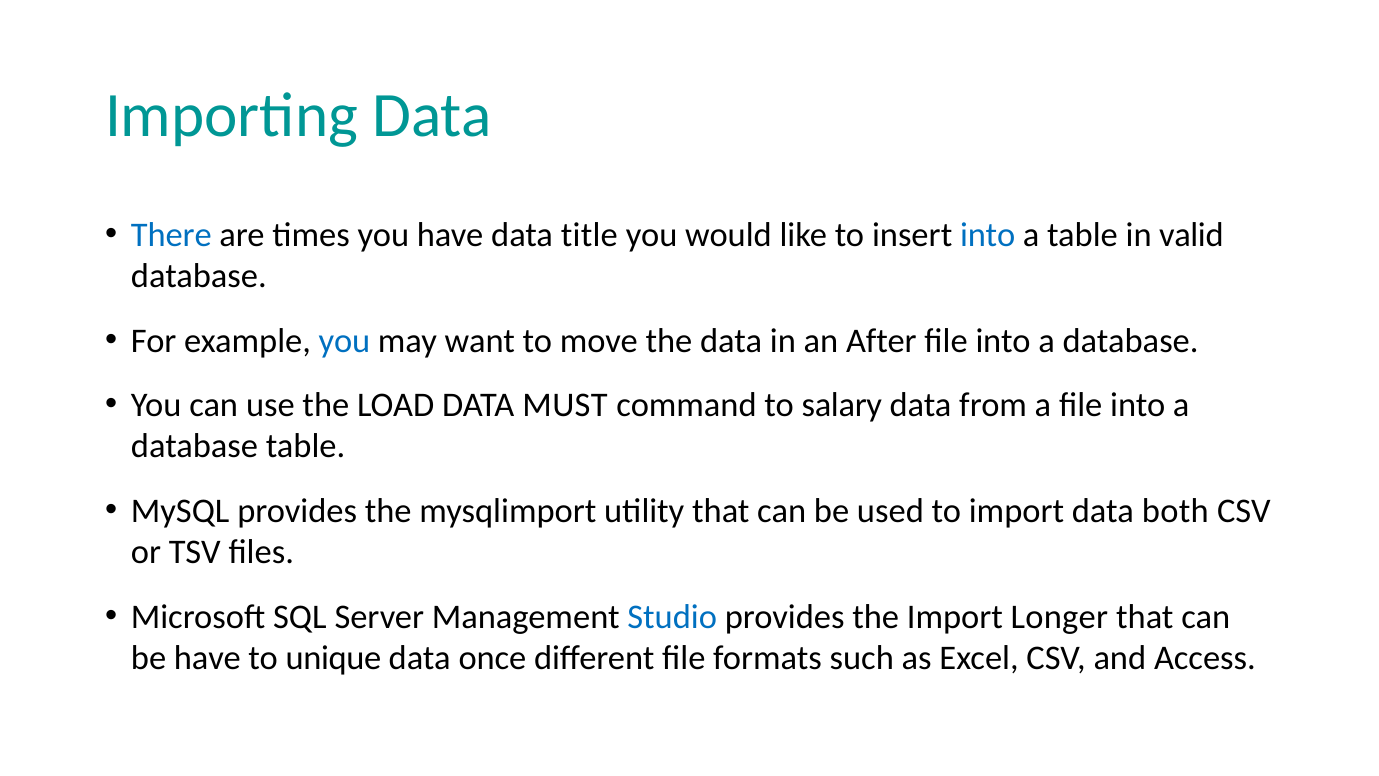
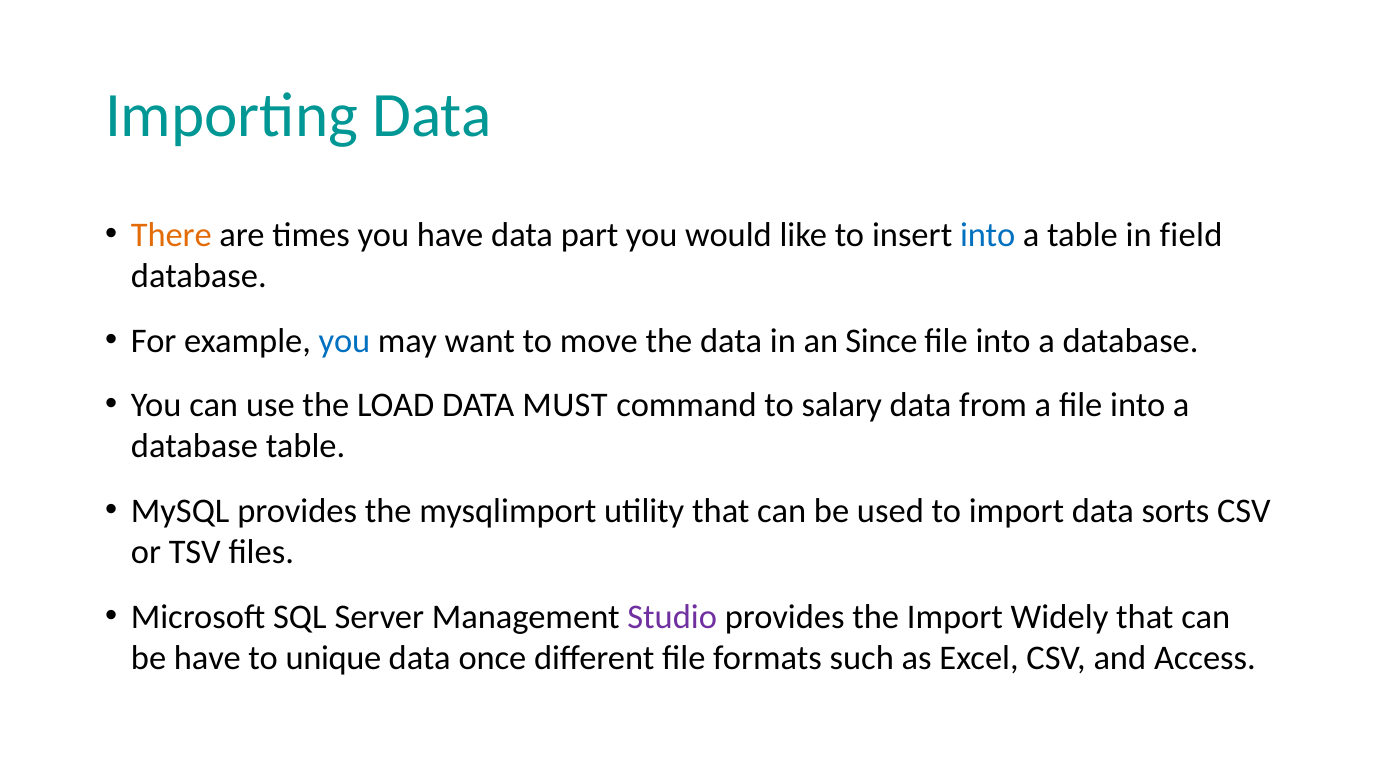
There colour: blue -> orange
title: title -> part
valid: valid -> field
After: After -> Since
both: both -> sorts
Studio colour: blue -> purple
Longer: Longer -> Widely
